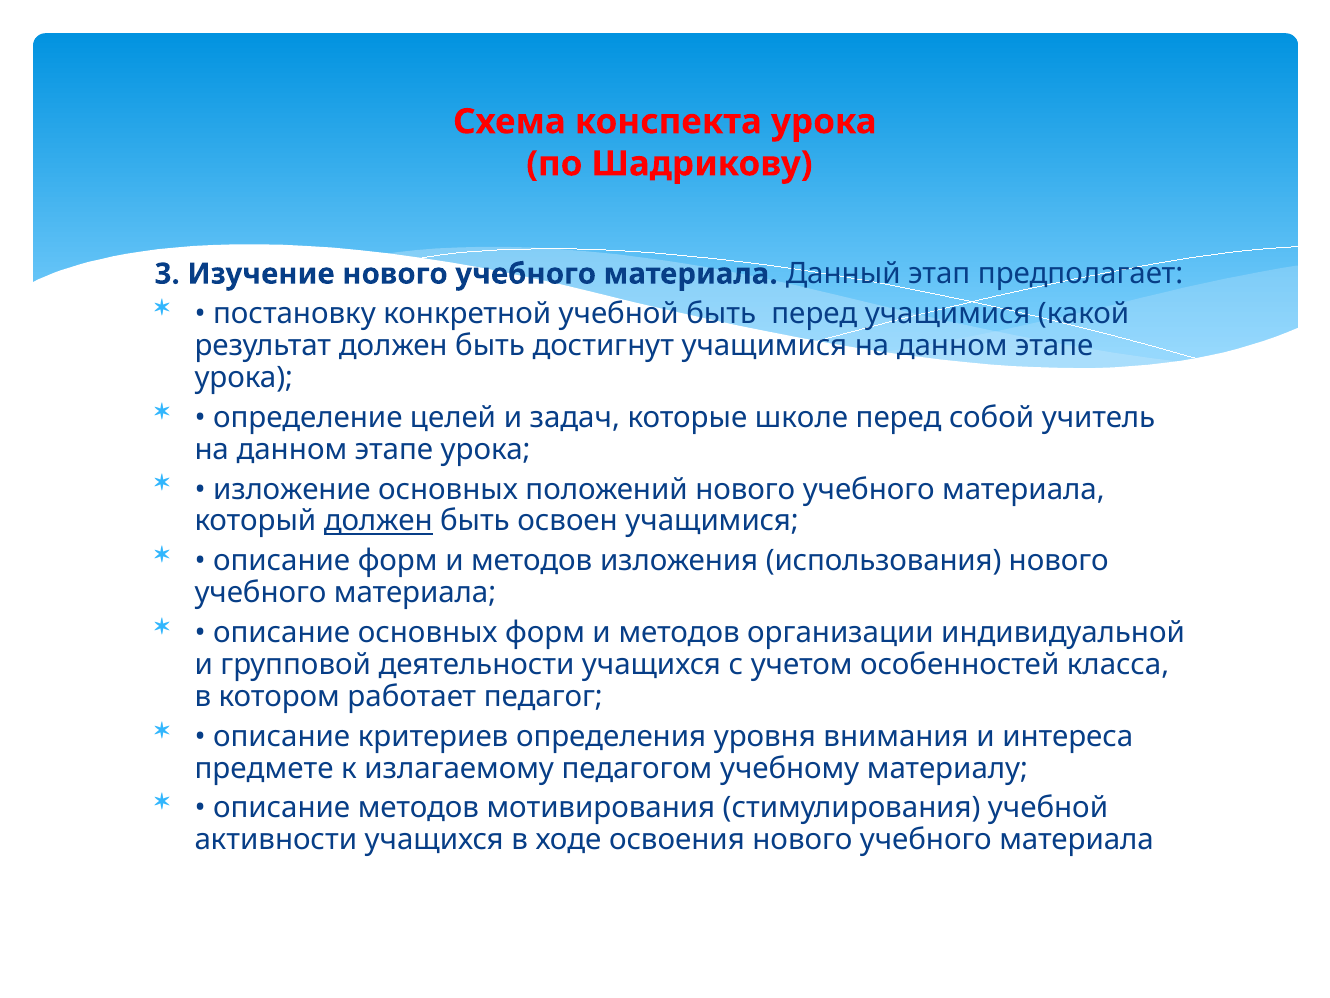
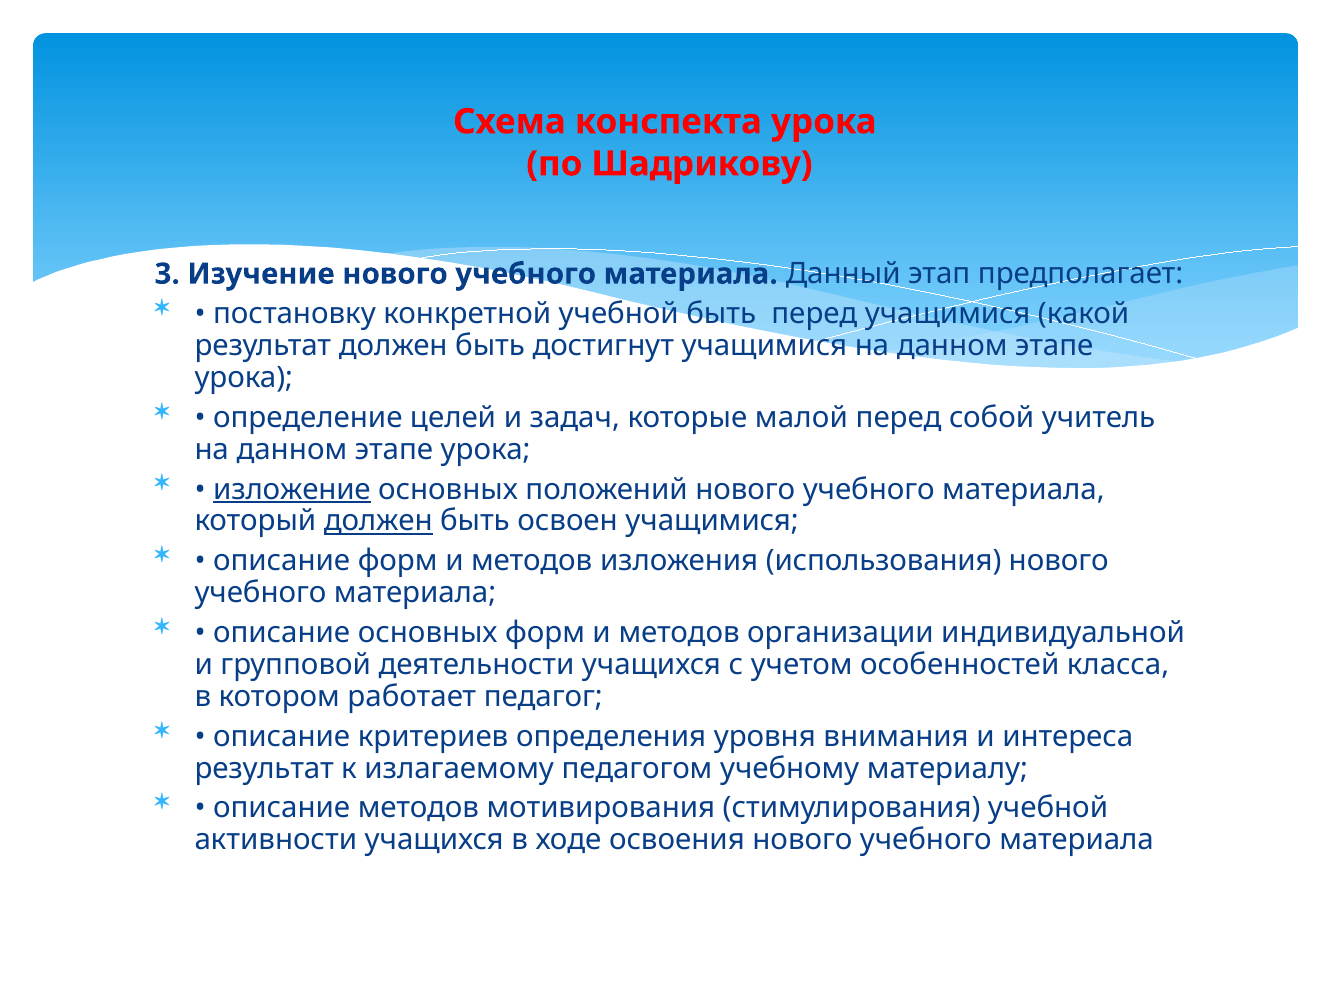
школе: школе -> малой
изложение underline: none -> present
предмете at (264, 768): предмете -> результат
